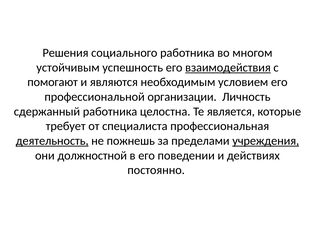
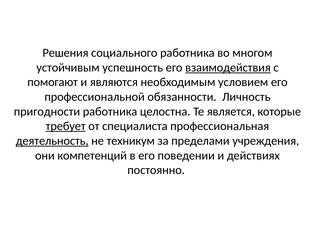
организации: организации -> обязанности
сдержанный: сдержанный -> пригодности
требует underline: none -> present
пожнешь: пожнешь -> техникум
учреждения underline: present -> none
должностной: должностной -> компетенций
